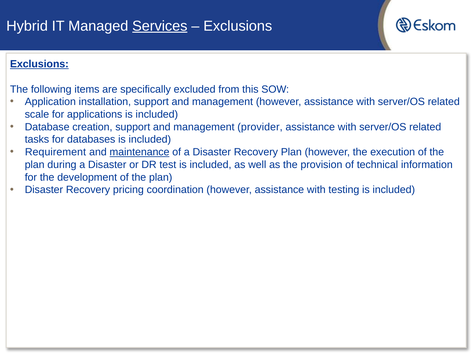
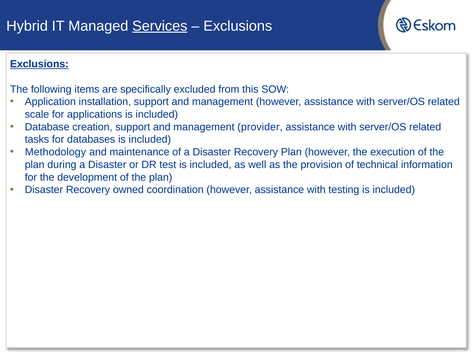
Requirement: Requirement -> Methodology
maintenance underline: present -> none
pricing: pricing -> owned
